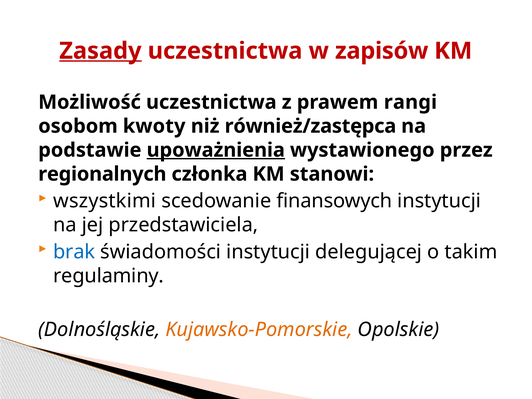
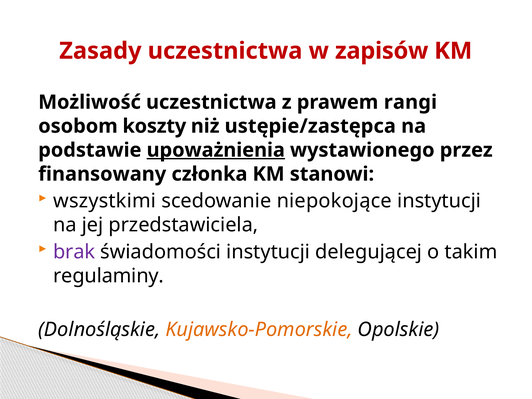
Zasady underline: present -> none
kwoty: kwoty -> koszty
również/zastępca: również/zastępca -> ustępie/zastępca
regionalnych: regionalnych -> finansowany
finansowych: finansowych -> niepokojące
brak colour: blue -> purple
